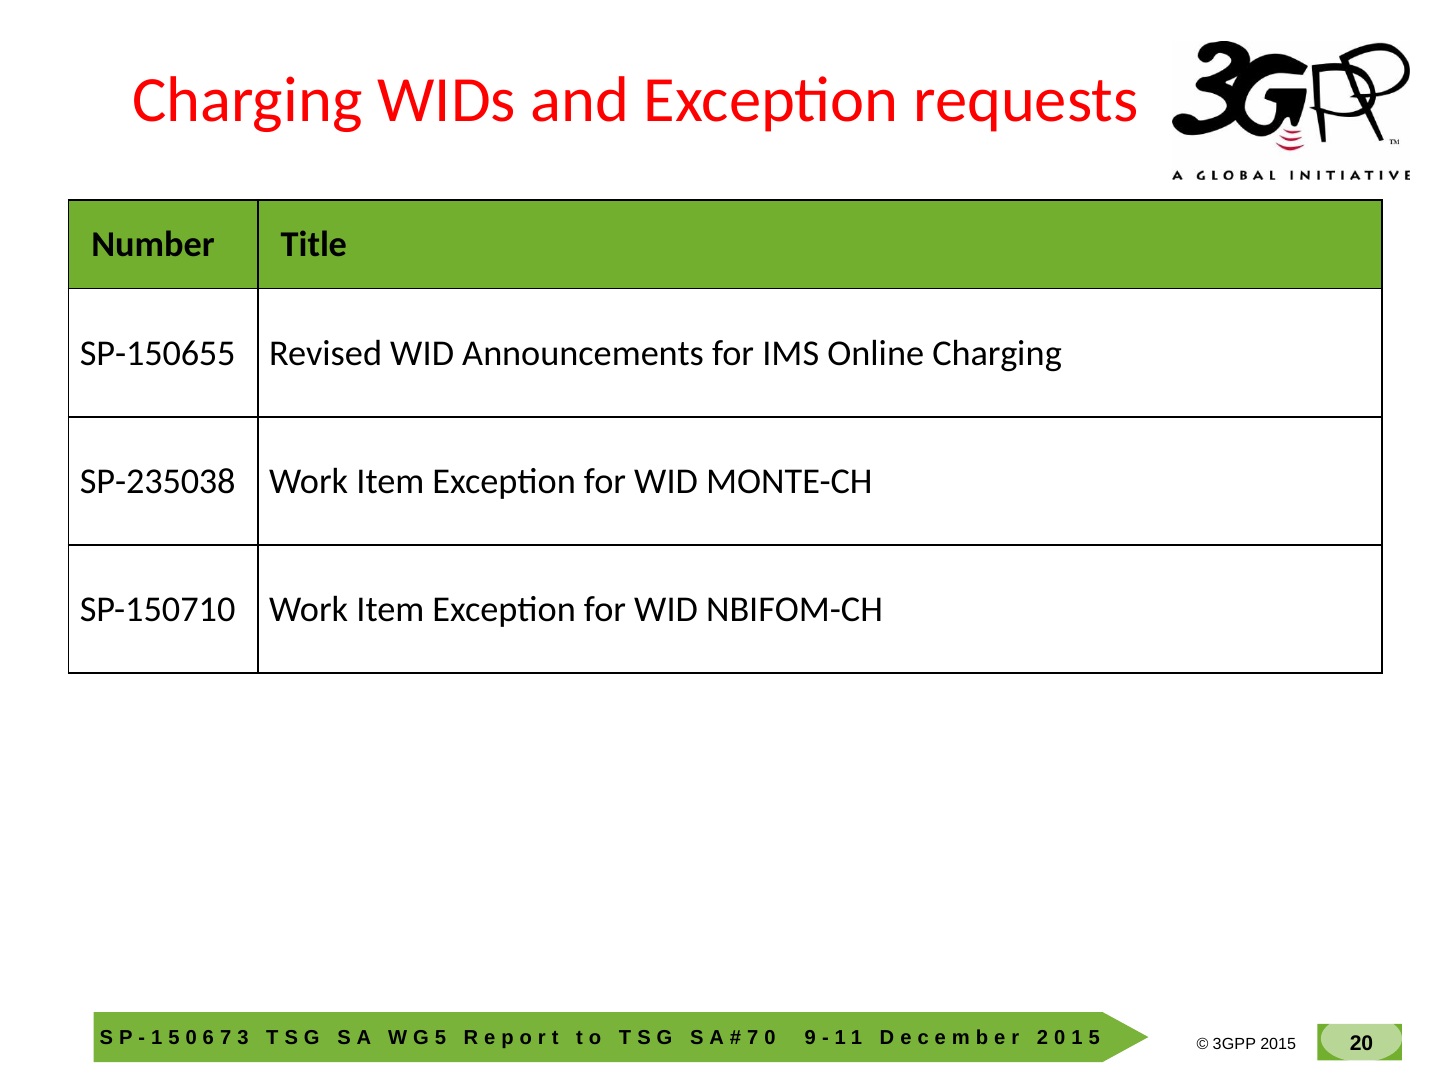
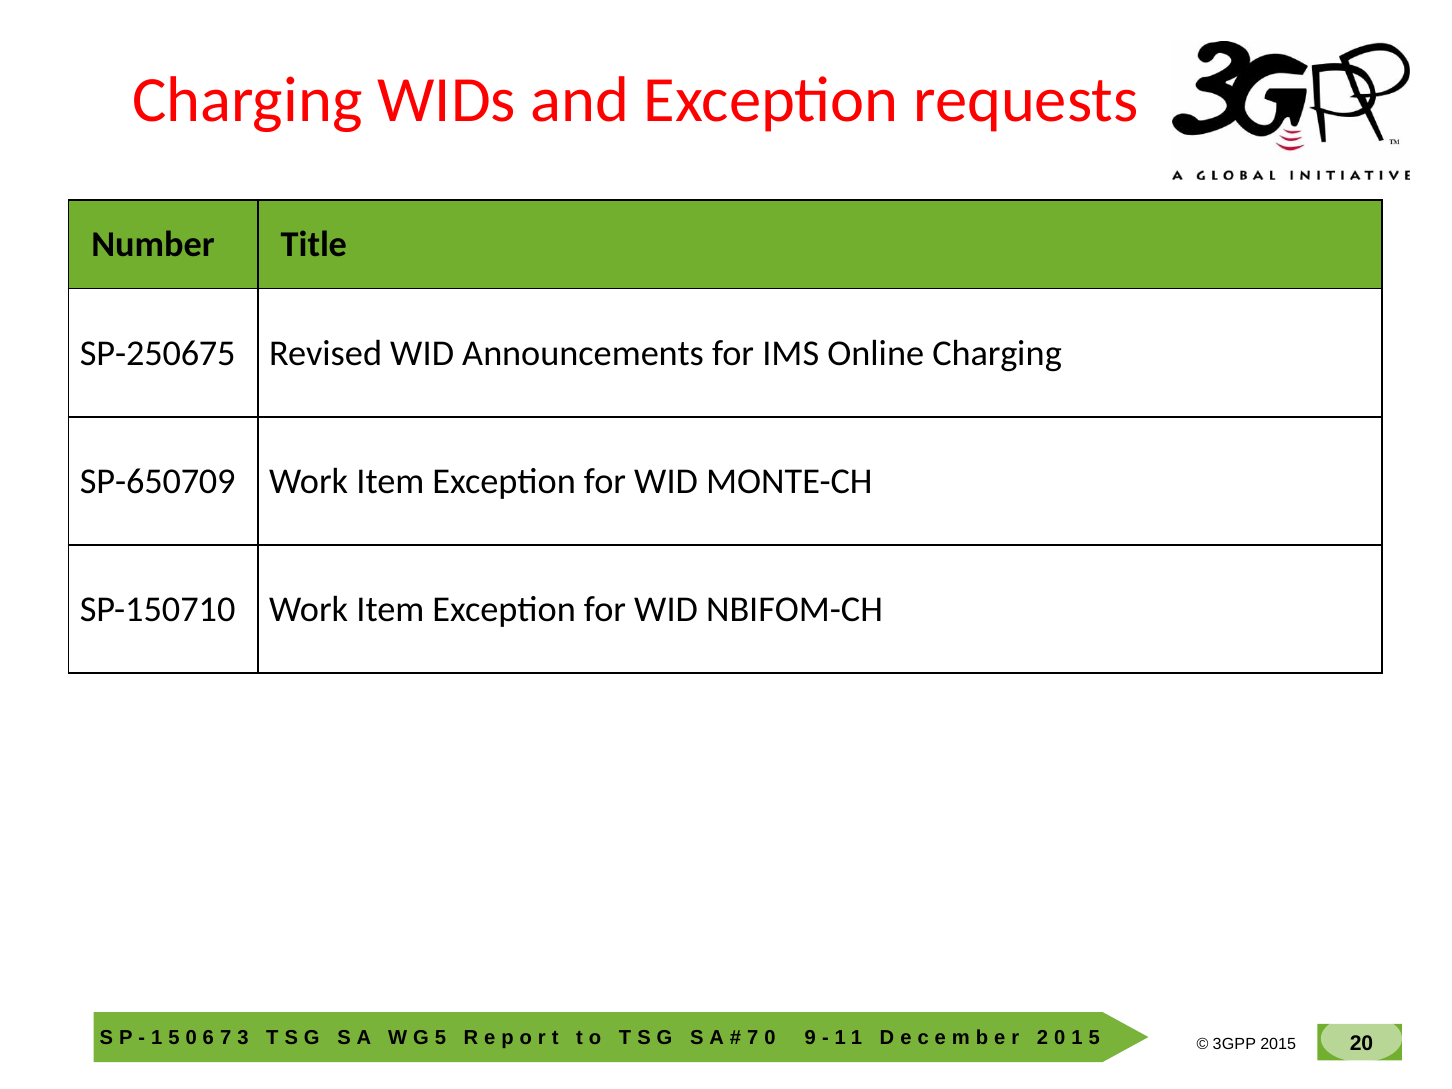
SP-150655: SP-150655 -> SP-250675
SP-235038: SP-235038 -> SP-650709
